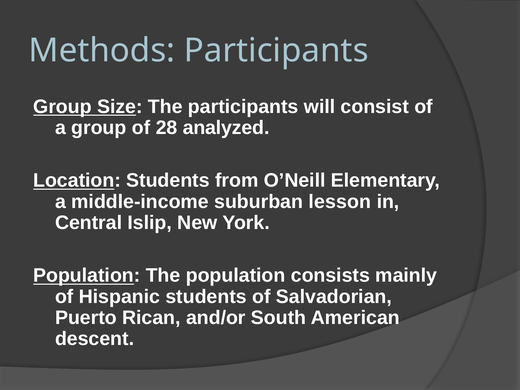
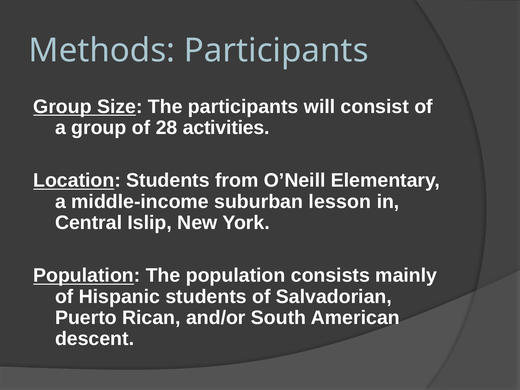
analyzed: analyzed -> activities
